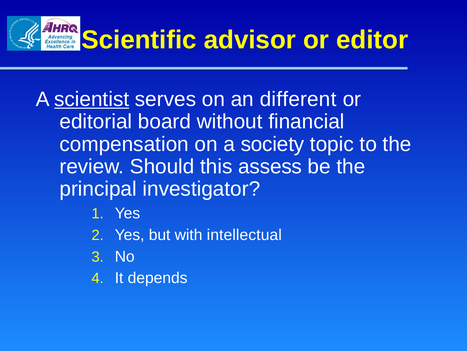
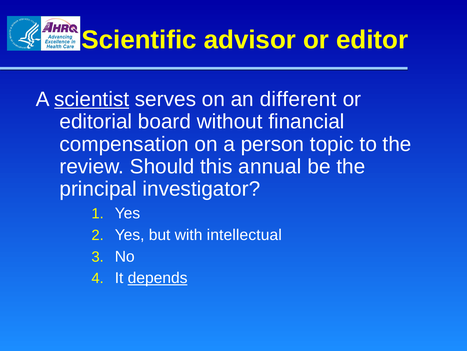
society: society -> person
assess: assess -> annual
depends underline: none -> present
